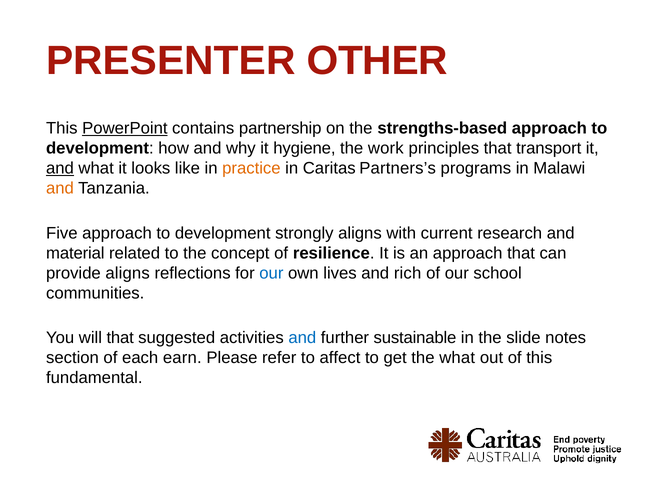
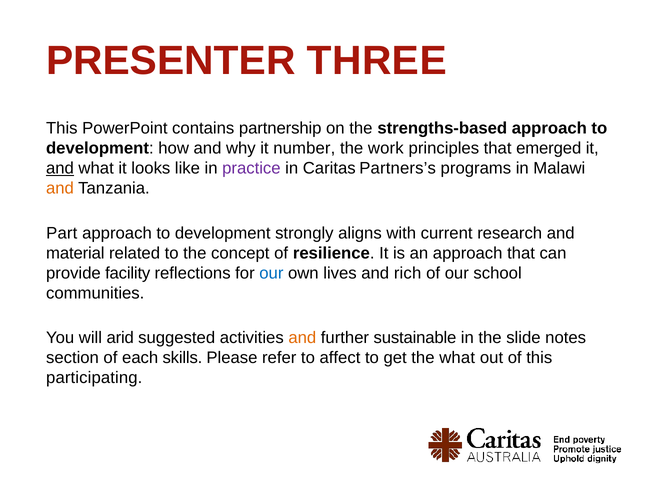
OTHER: OTHER -> THREE
PowerPoint underline: present -> none
hygiene: hygiene -> number
transport: transport -> emerged
practice colour: orange -> purple
Five: Five -> Part
provide aligns: aligns -> facility
will that: that -> arid
and at (302, 338) colour: blue -> orange
earn: earn -> skills
fundamental: fundamental -> participating
